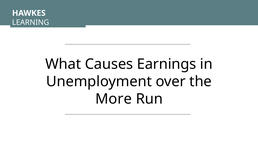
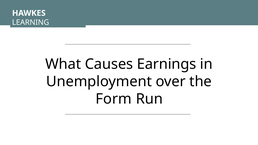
More: More -> Form
